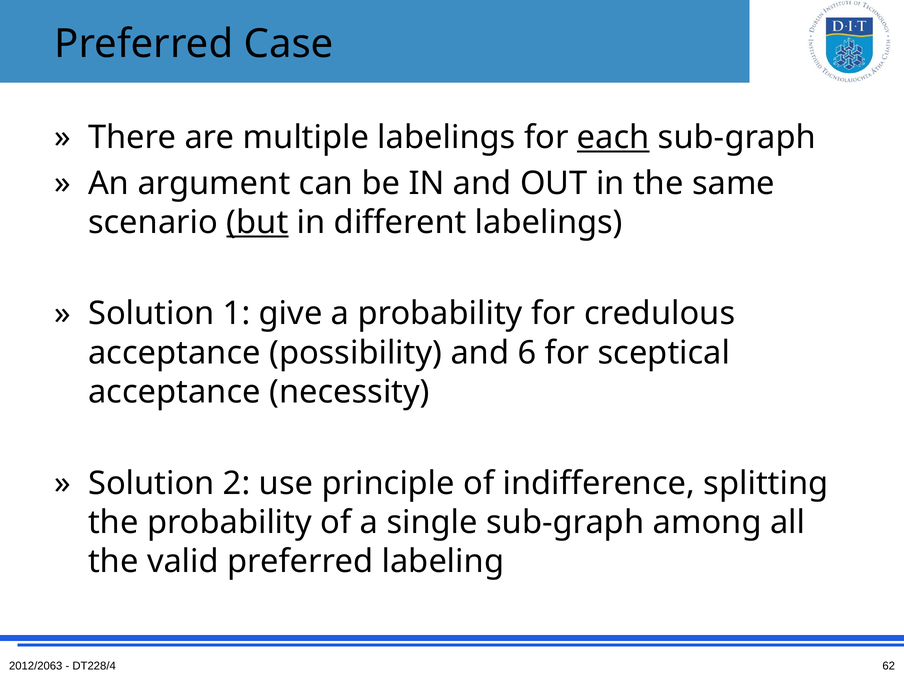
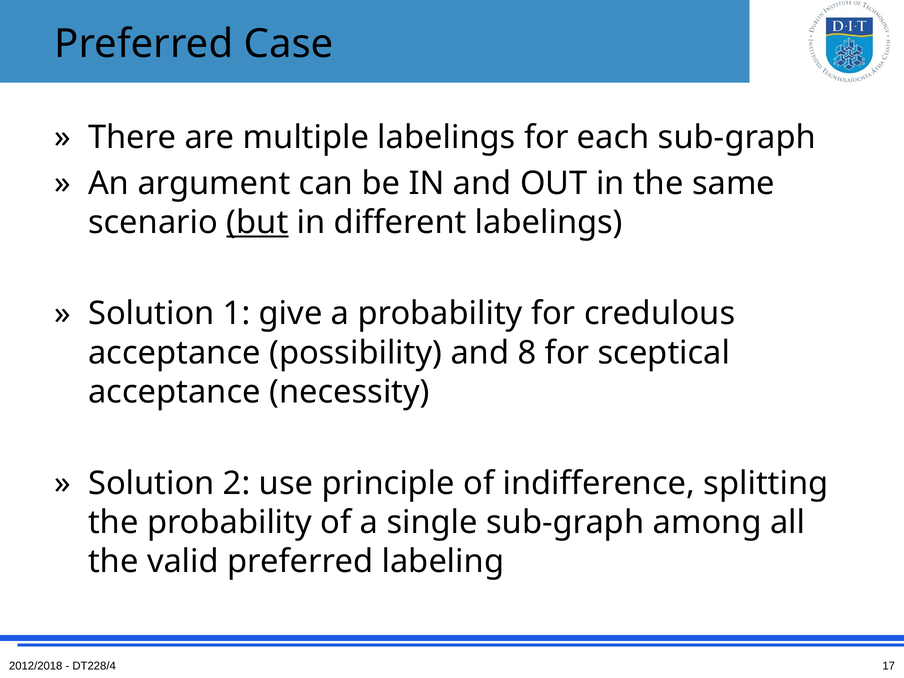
each underline: present -> none
6: 6 -> 8
2012/2063: 2012/2063 -> 2012/2018
62: 62 -> 17
